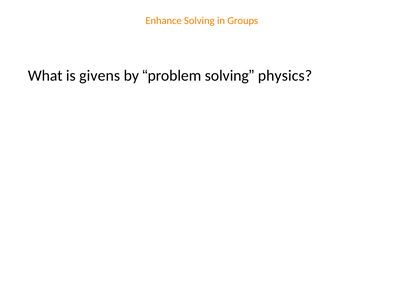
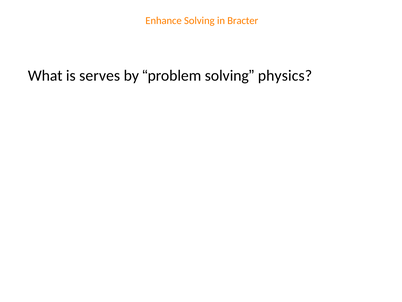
Groups: Groups -> Bracter
givens: givens -> serves
